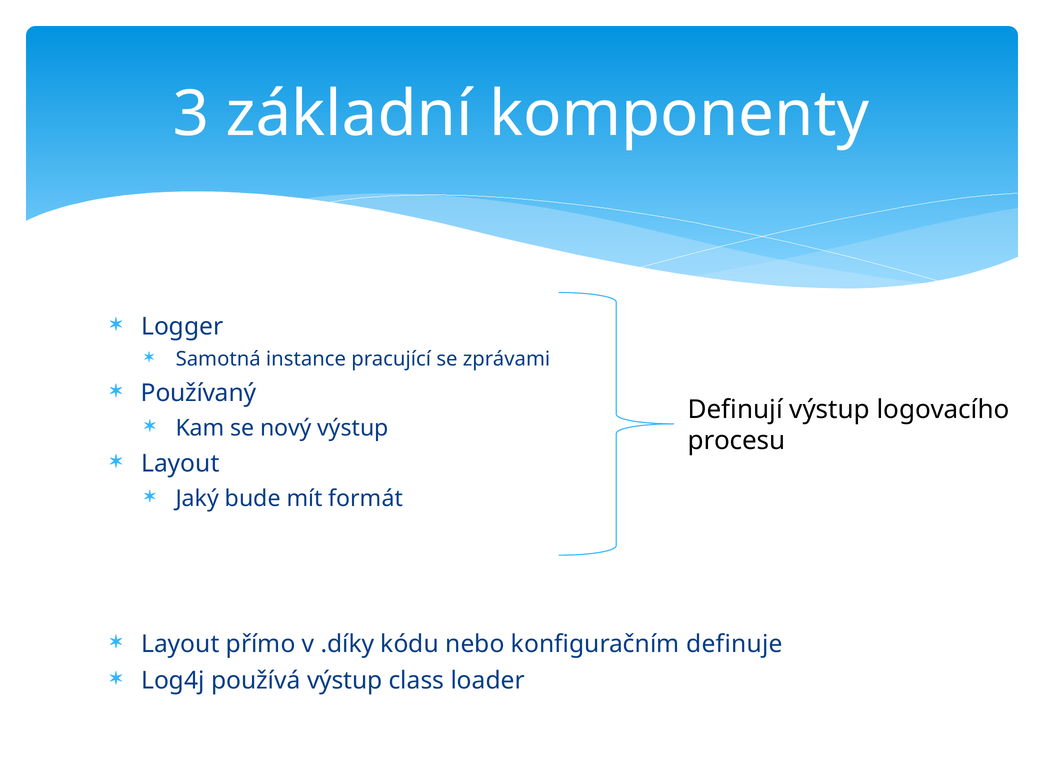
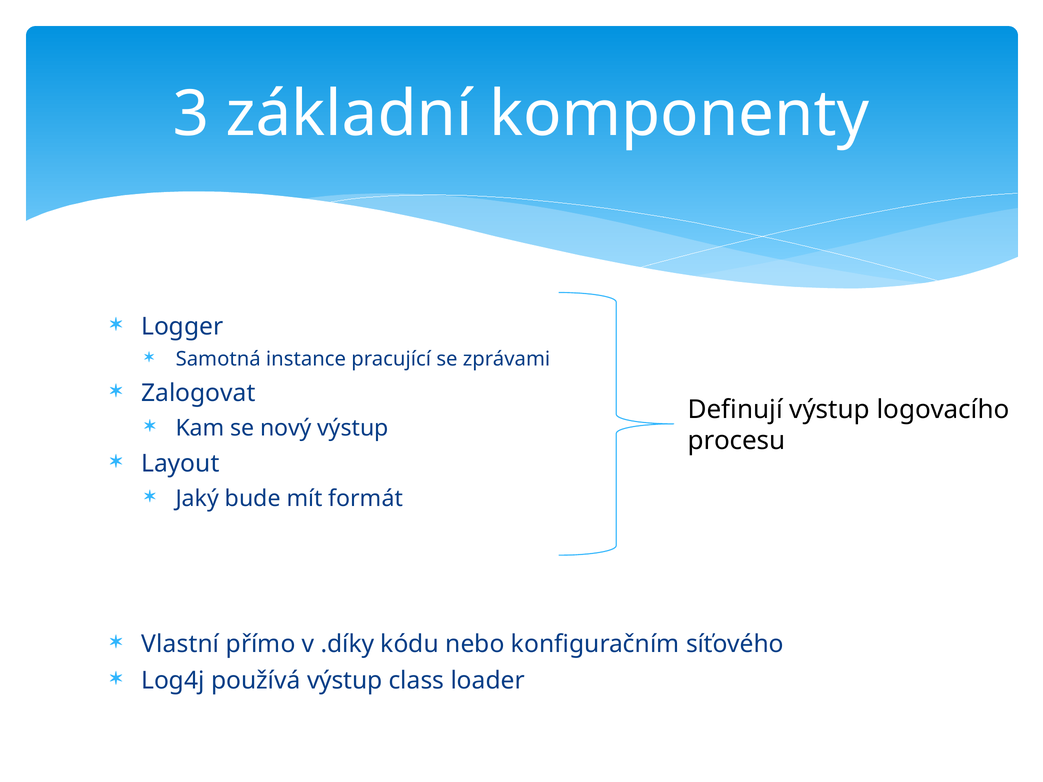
Používaný: Používaný -> Zalogovat
Layout at (180, 644): Layout -> Vlastní
definuje: definuje -> síťového
